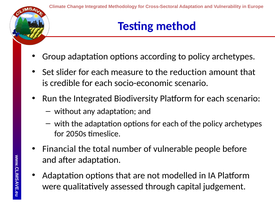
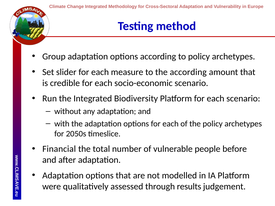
the reduction: reduction -> according
capital: capital -> results
